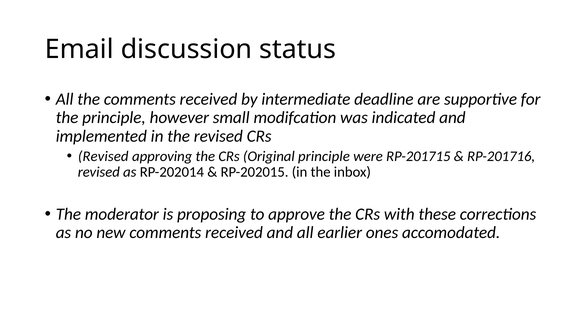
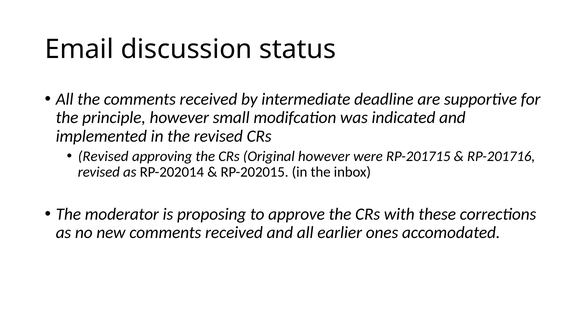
Original principle: principle -> however
